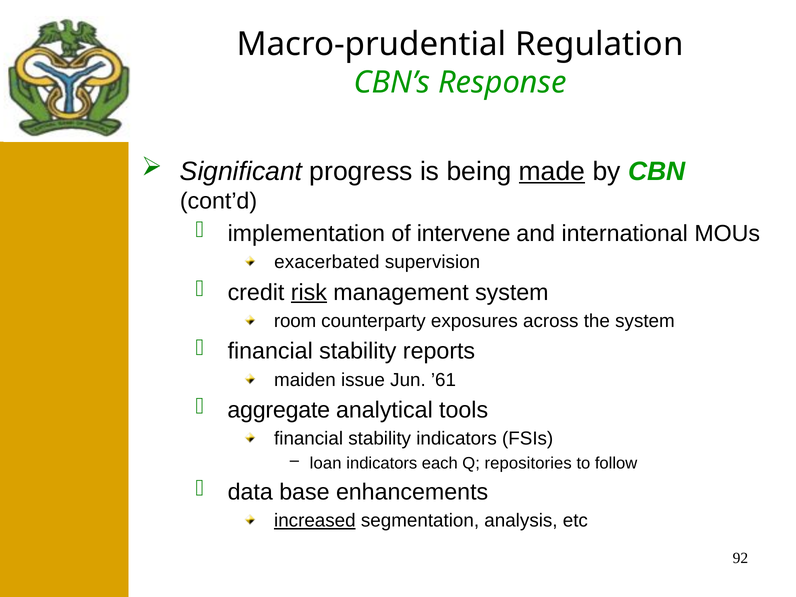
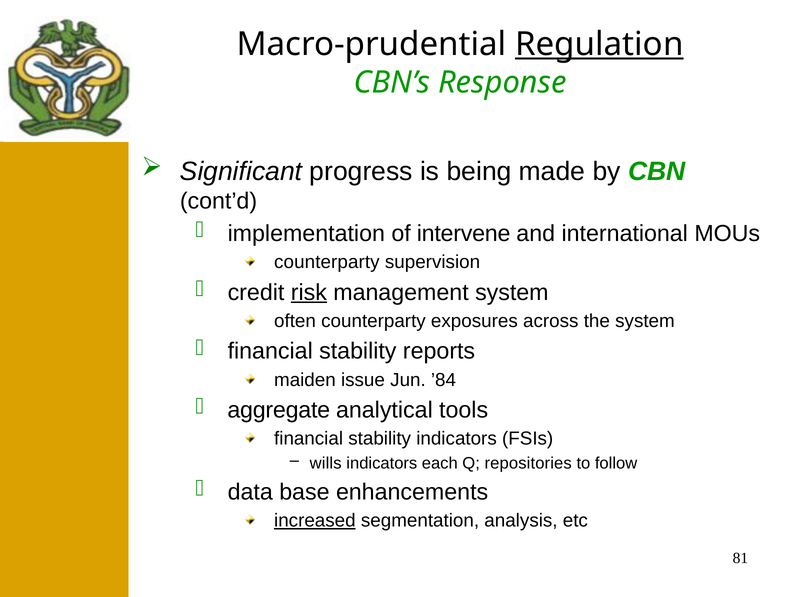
Regulation underline: none -> present
made underline: present -> none
exacerbated at (327, 262): exacerbated -> counterparty
room: room -> often
’61: ’61 -> ’84
loan: loan -> wills
92: 92 -> 81
